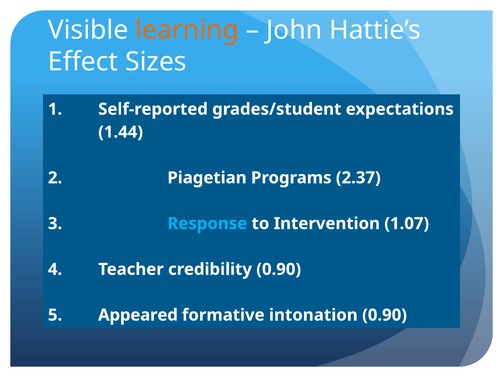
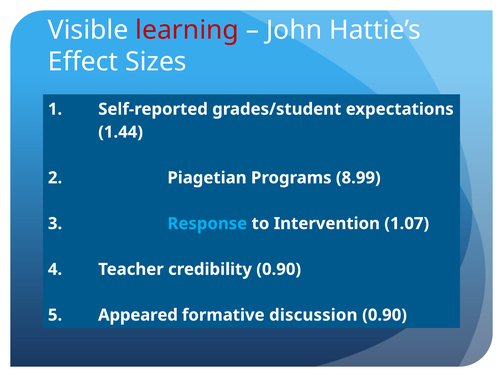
learning colour: orange -> red
2.37: 2.37 -> 8.99
intonation: intonation -> discussion
